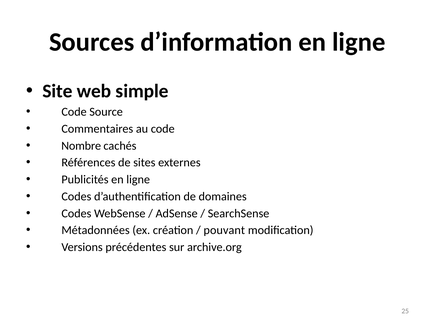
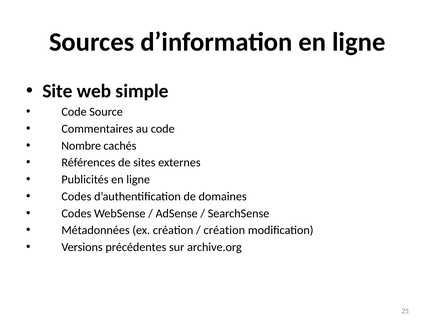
pouvant at (224, 230): pouvant -> création
